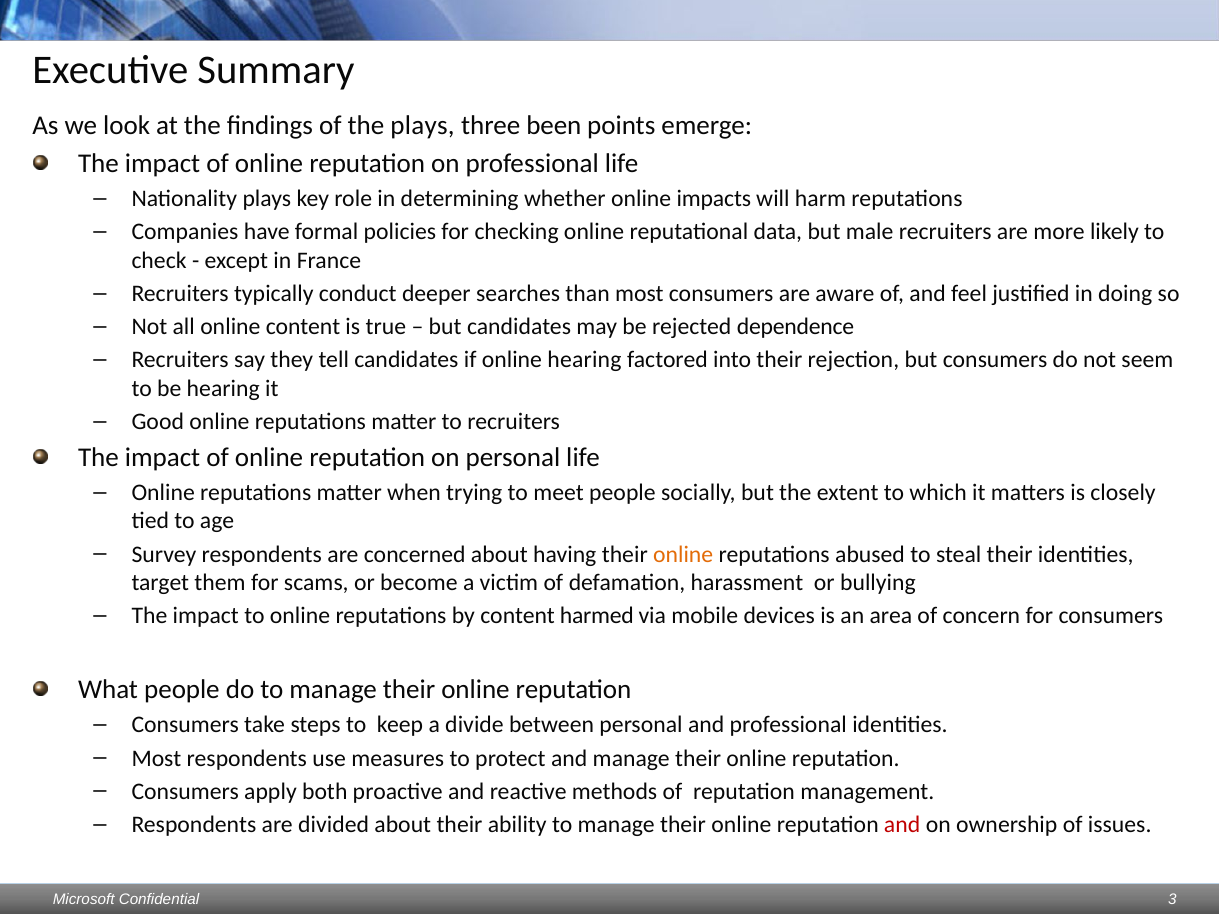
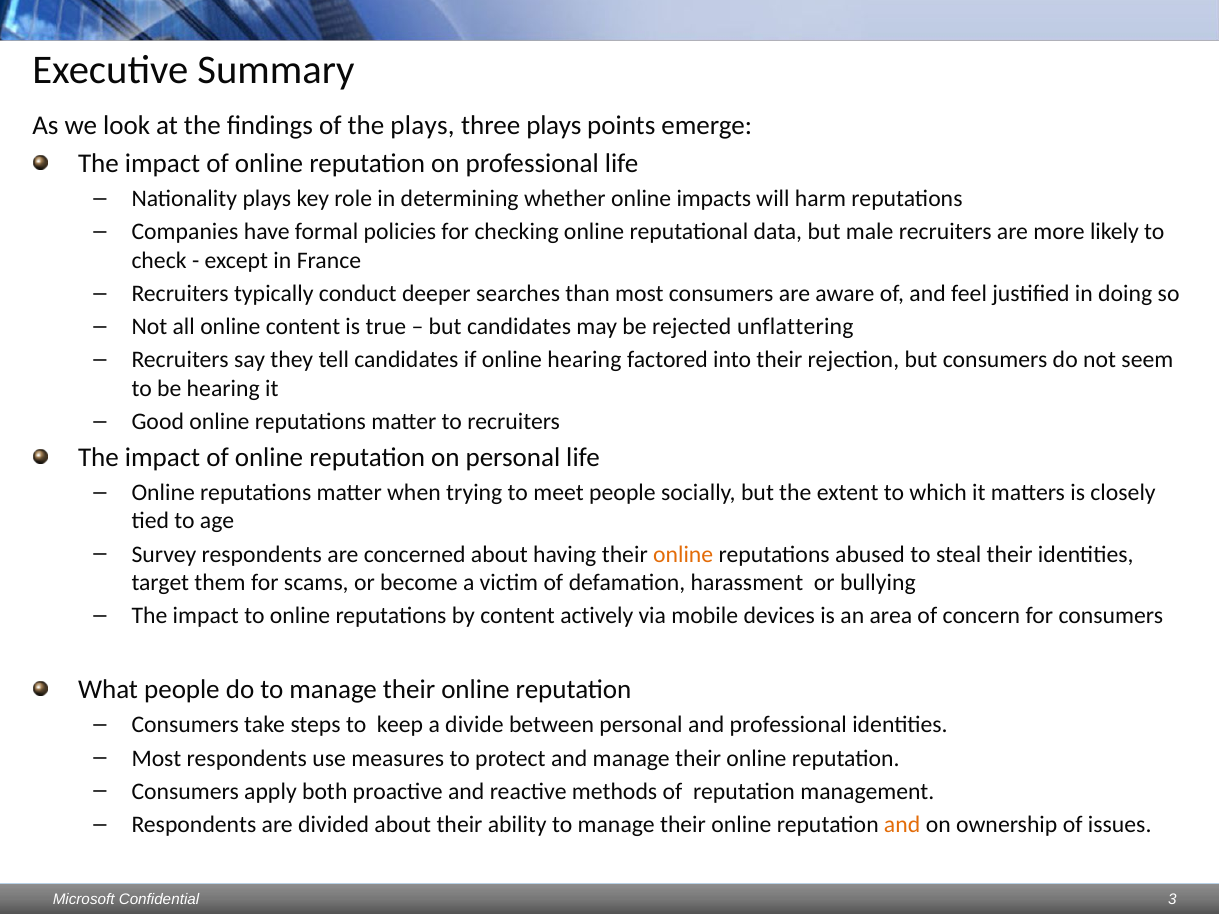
three been: been -> plays
dependence: dependence -> unflattering
harmed: harmed -> actively
and at (902, 825) colour: red -> orange
